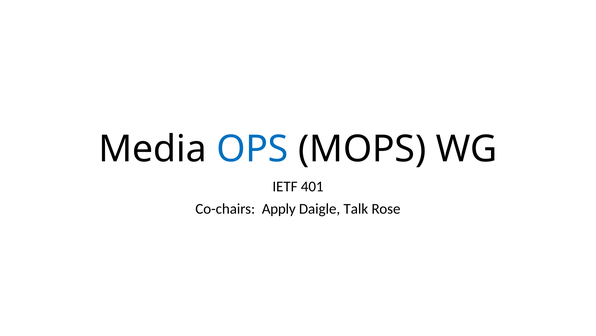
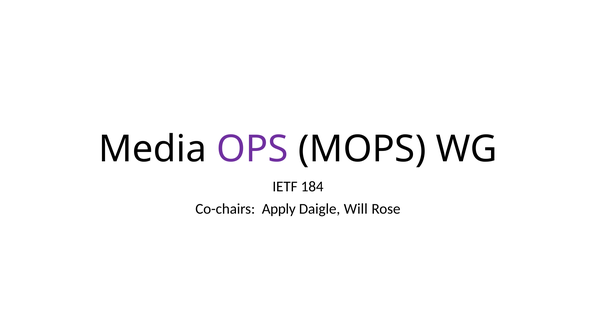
OPS colour: blue -> purple
401: 401 -> 184
Talk: Talk -> Will
